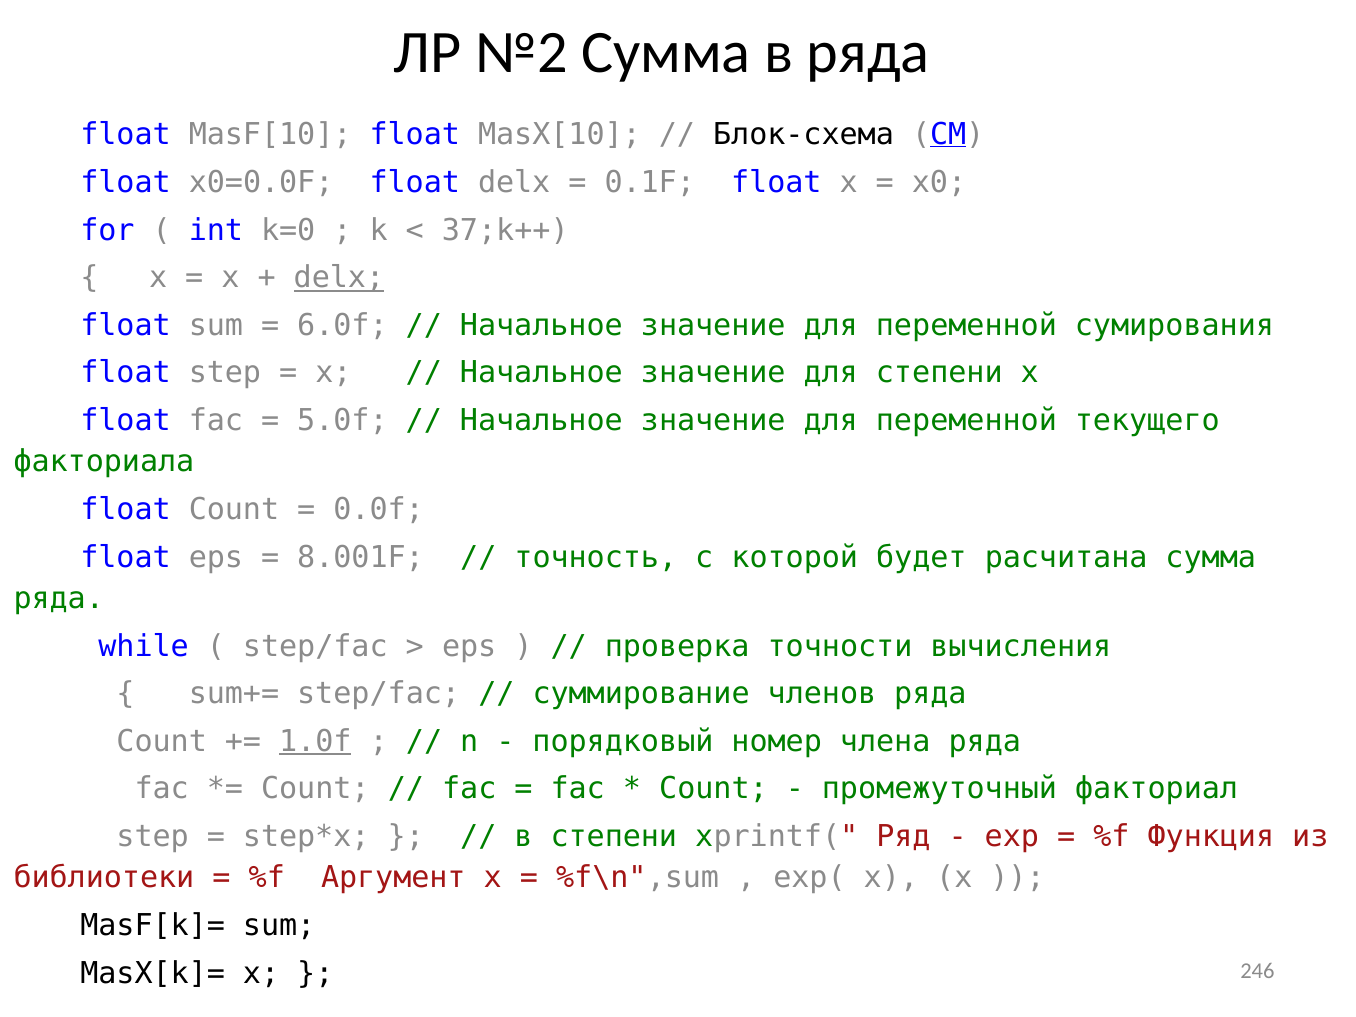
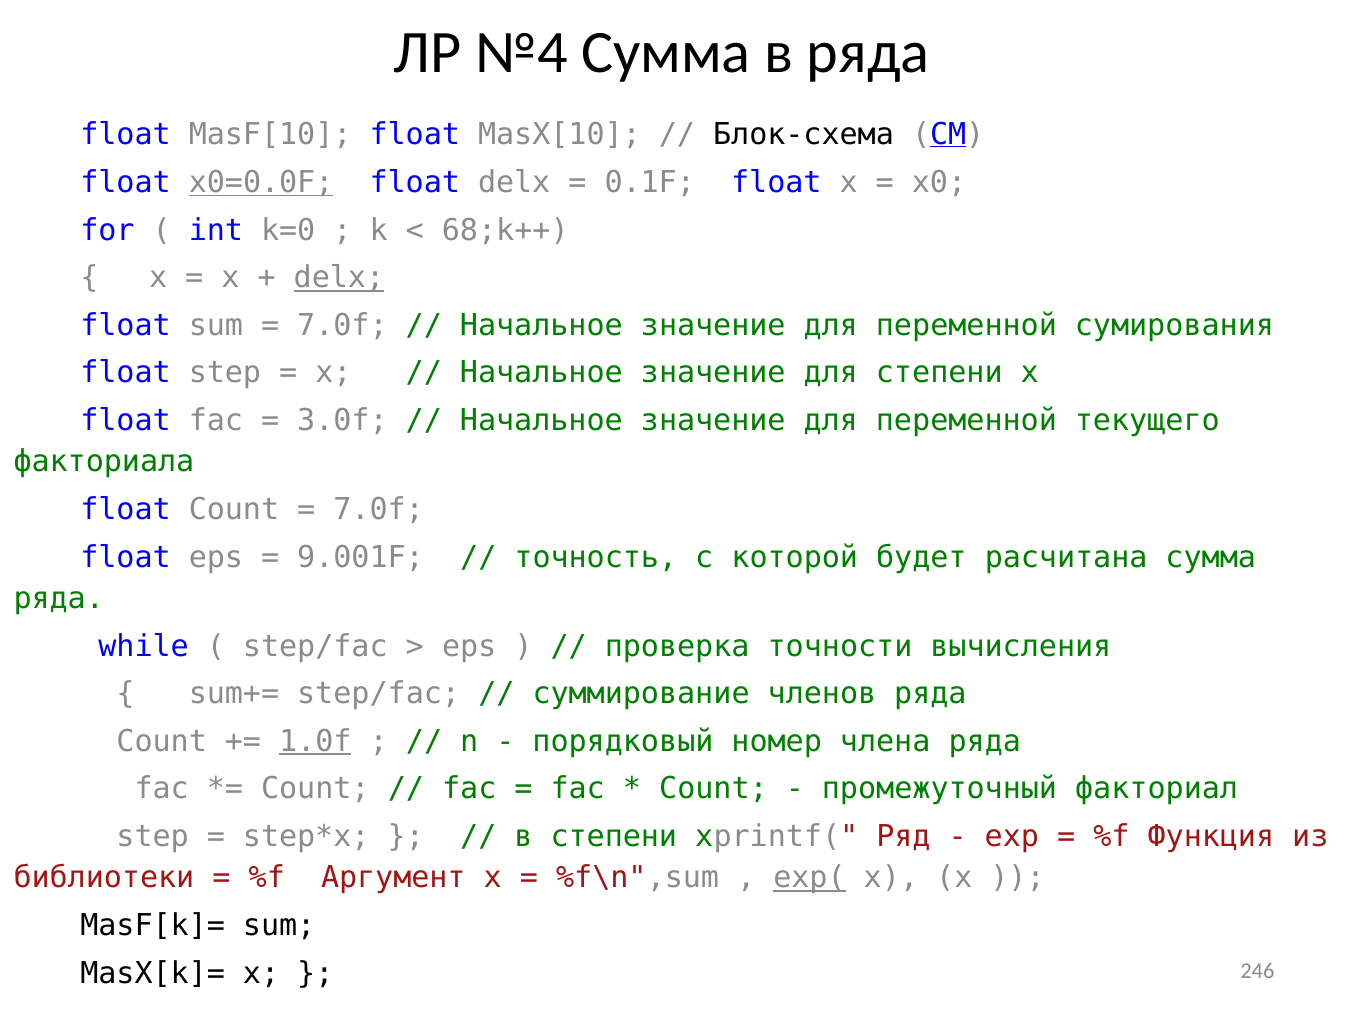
№2: №2 -> №4
x0=0.0F underline: none -> present
37;k++: 37;k++ -> 68;k++
6.0f at (342, 325): 6.0f -> 7.0f
5.0f: 5.0f -> 3.0f
0.0f at (379, 510): 0.0f -> 7.0f
8.001F: 8.001F -> 9.001F
exp( underline: none -> present
